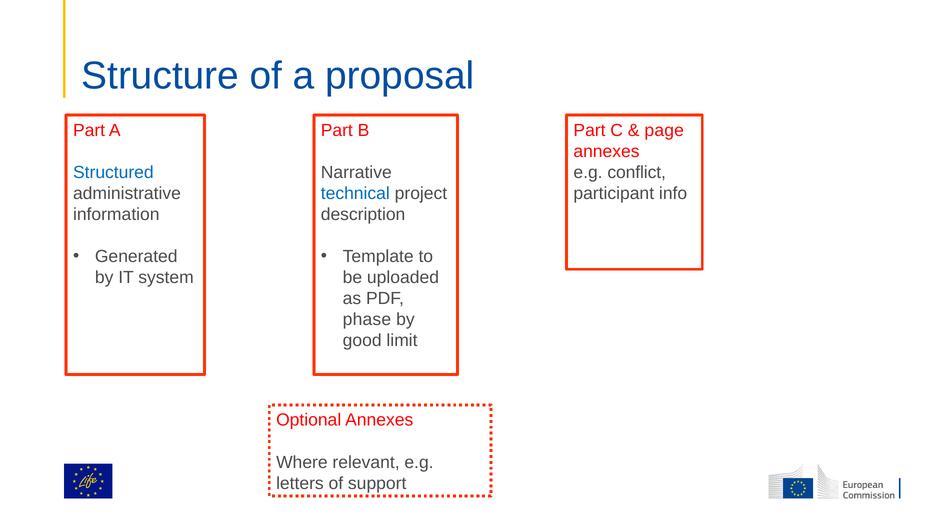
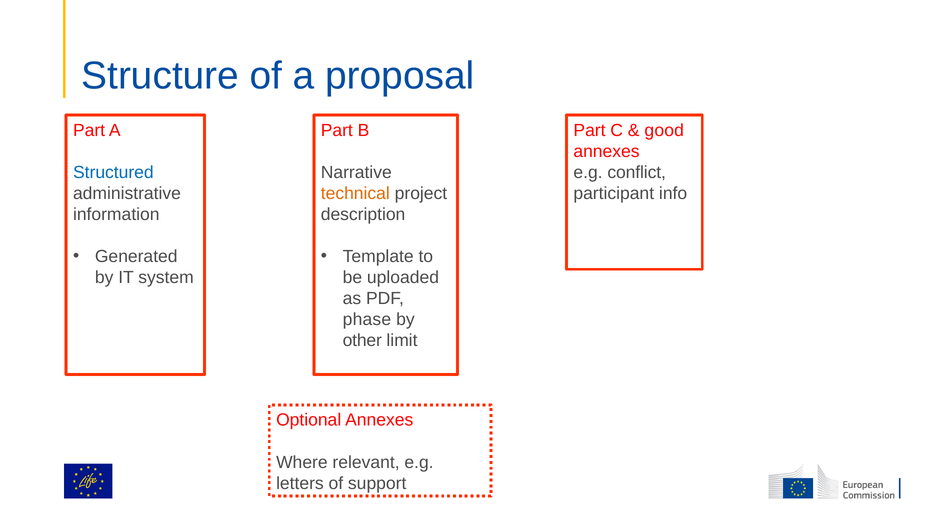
page: page -> good
technical colour: blue -> orange
good: good -> other
